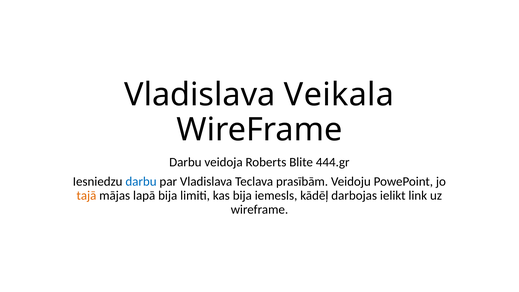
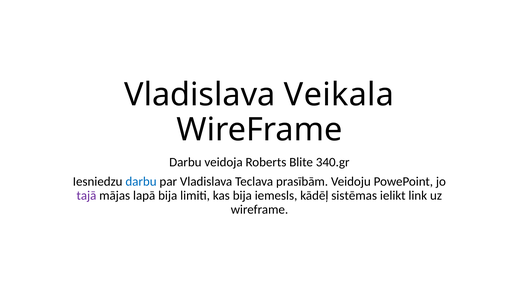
444.gr: 444.gr -> 340.gr
tajā colour: orange -> purple
darbojas: darbojas -> sistēmas
